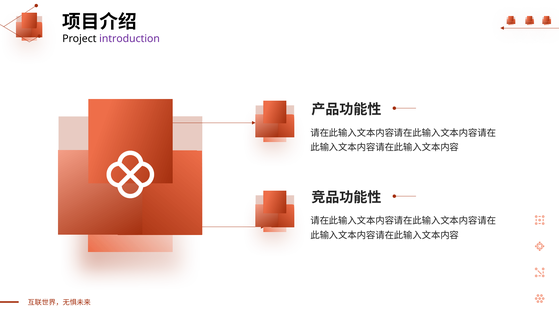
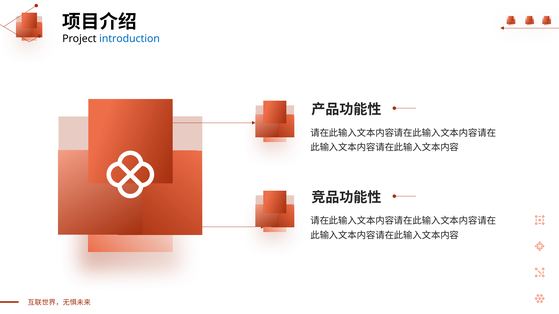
introduction colour: purple -> blue
